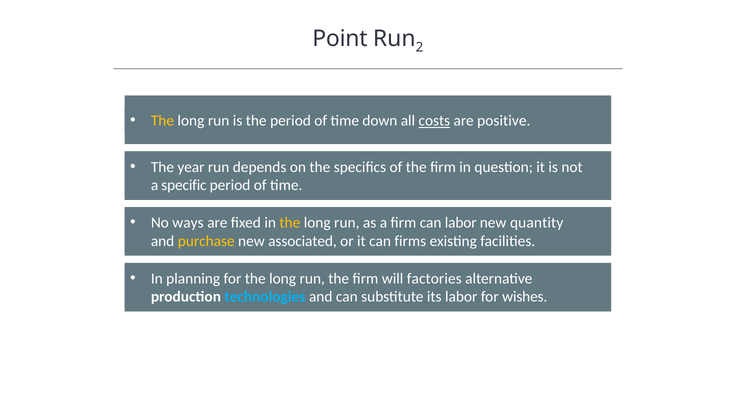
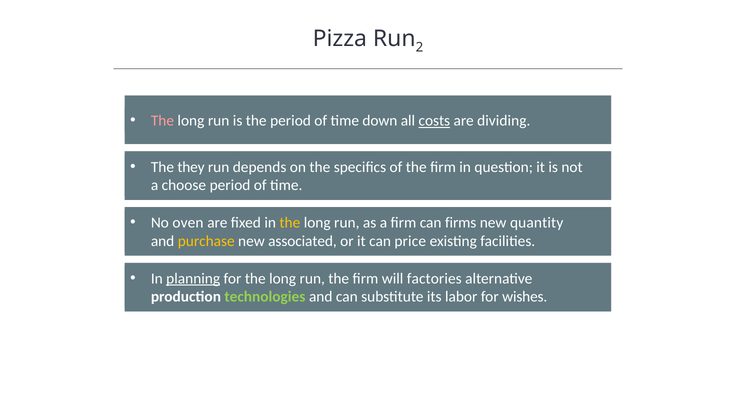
Point: Point -> Pizza
The at (162, 121) colour: yellow -> pink
positive: positive -> dividing
year: year -> they
specific: specific -> choose
ways: ways -> oven
can labor: labor -> firms
firms: firms -> price
planning underline: none -> present
technologies colour: light blue -> light green
